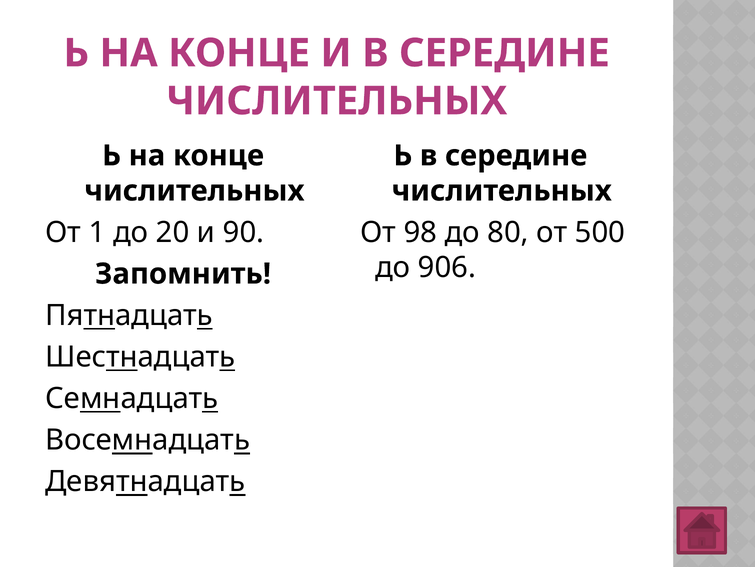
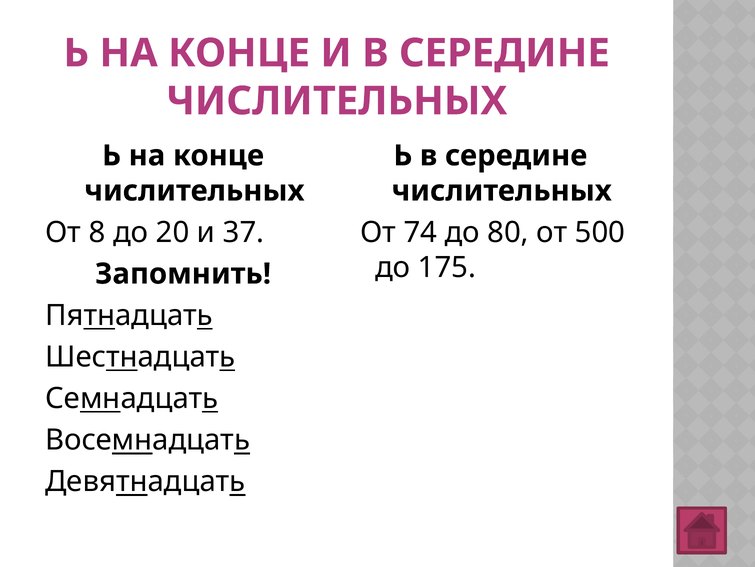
1: 1 -> 8
90: 90 -> 37
98: 98 -> 74
906: 906 -> 175
